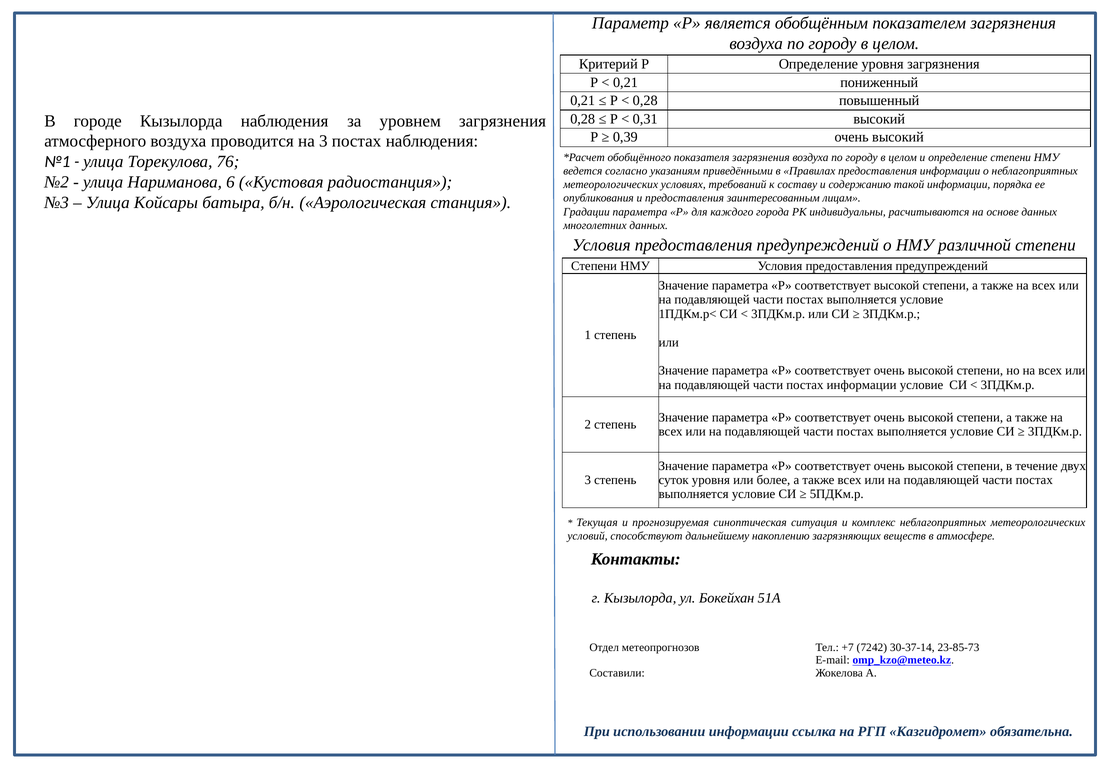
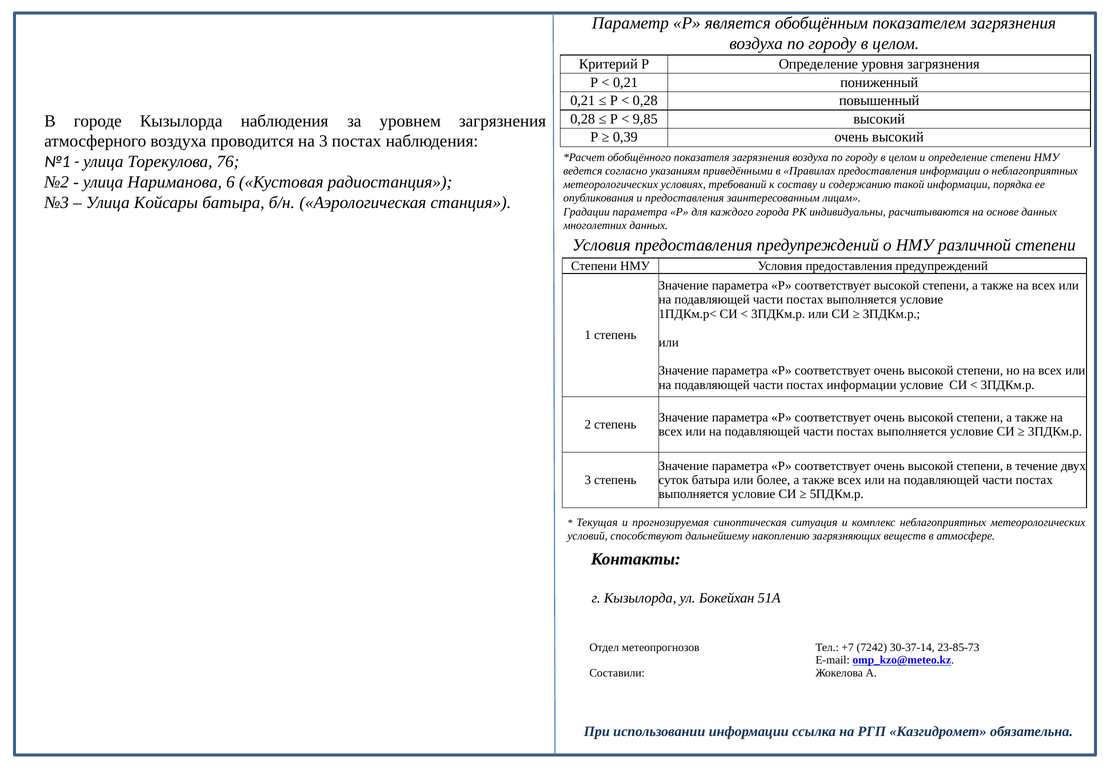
0,31: 0,31 -> 9,85
суток уровня: уровня -> батыра
